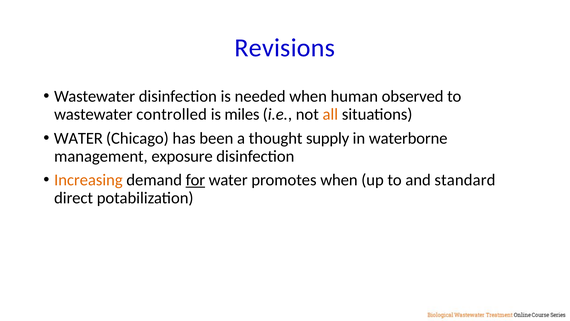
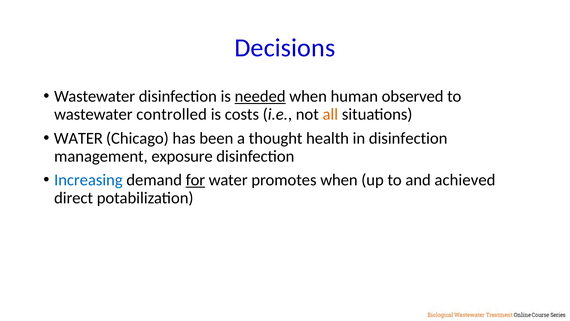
Revisions: Revisions -> Decisions
needed underline: none -> present
miles: miles -> costs
supply: supply -> health
in waterborne: waterborne -> disinfection
Increasing colour: orange -> blue
standard: standard -> achieved
